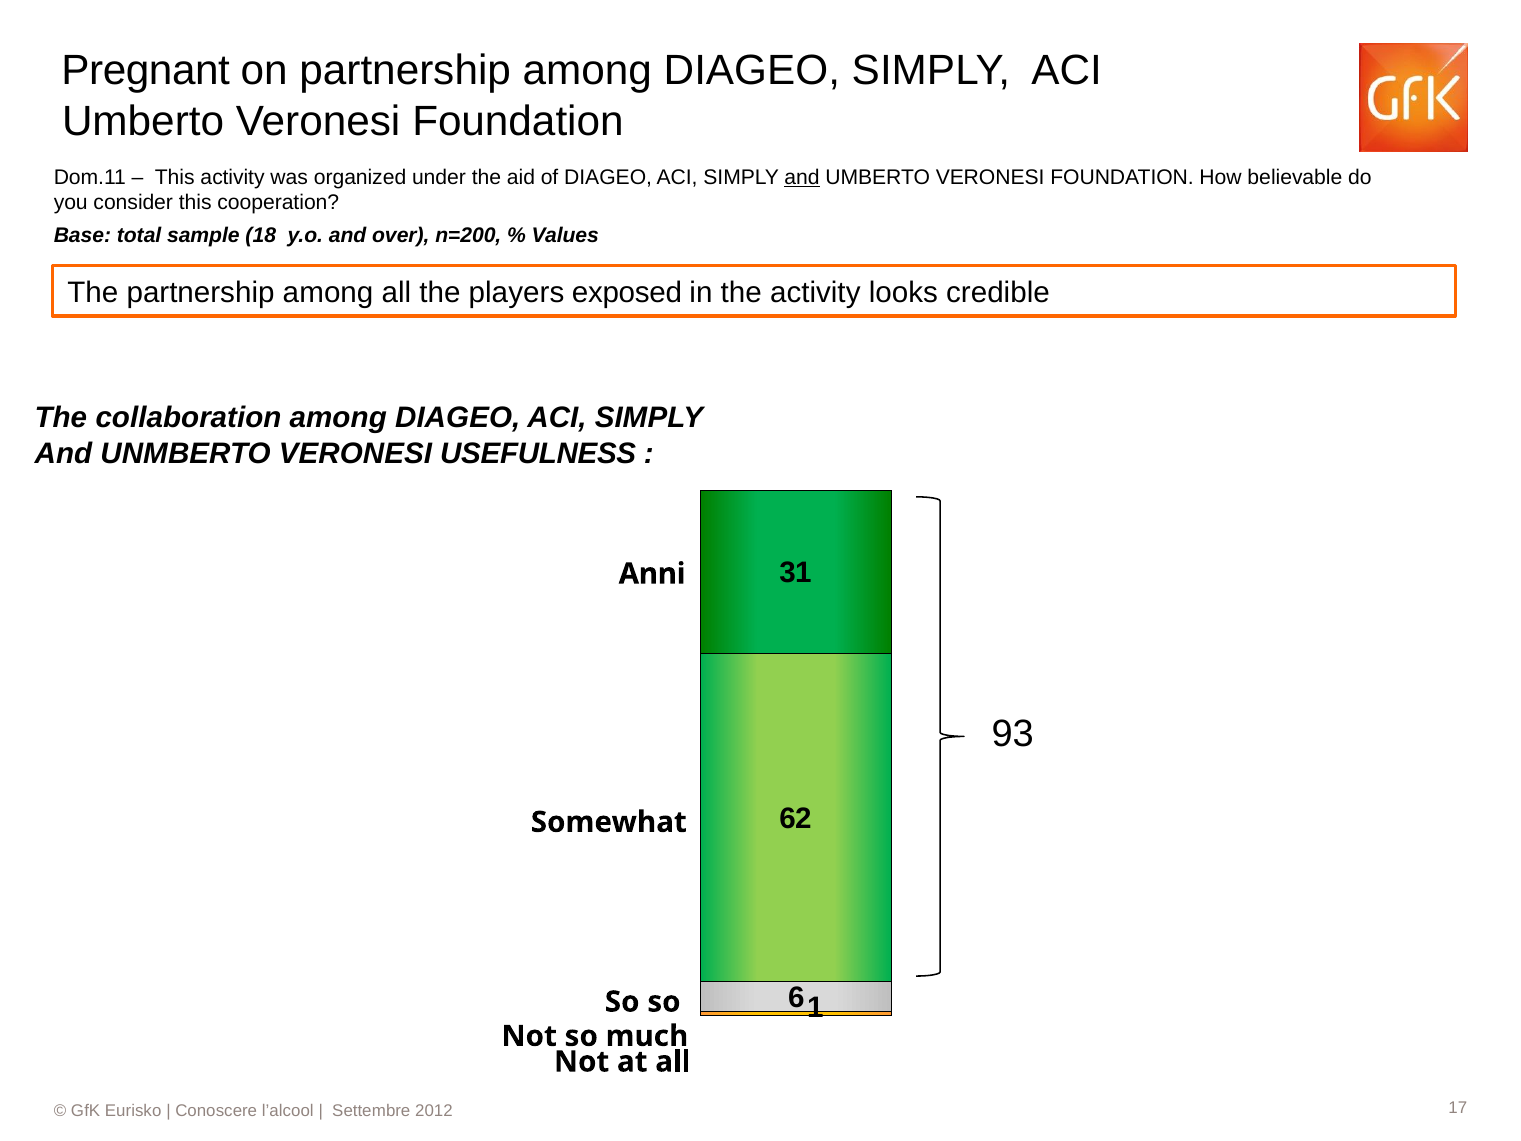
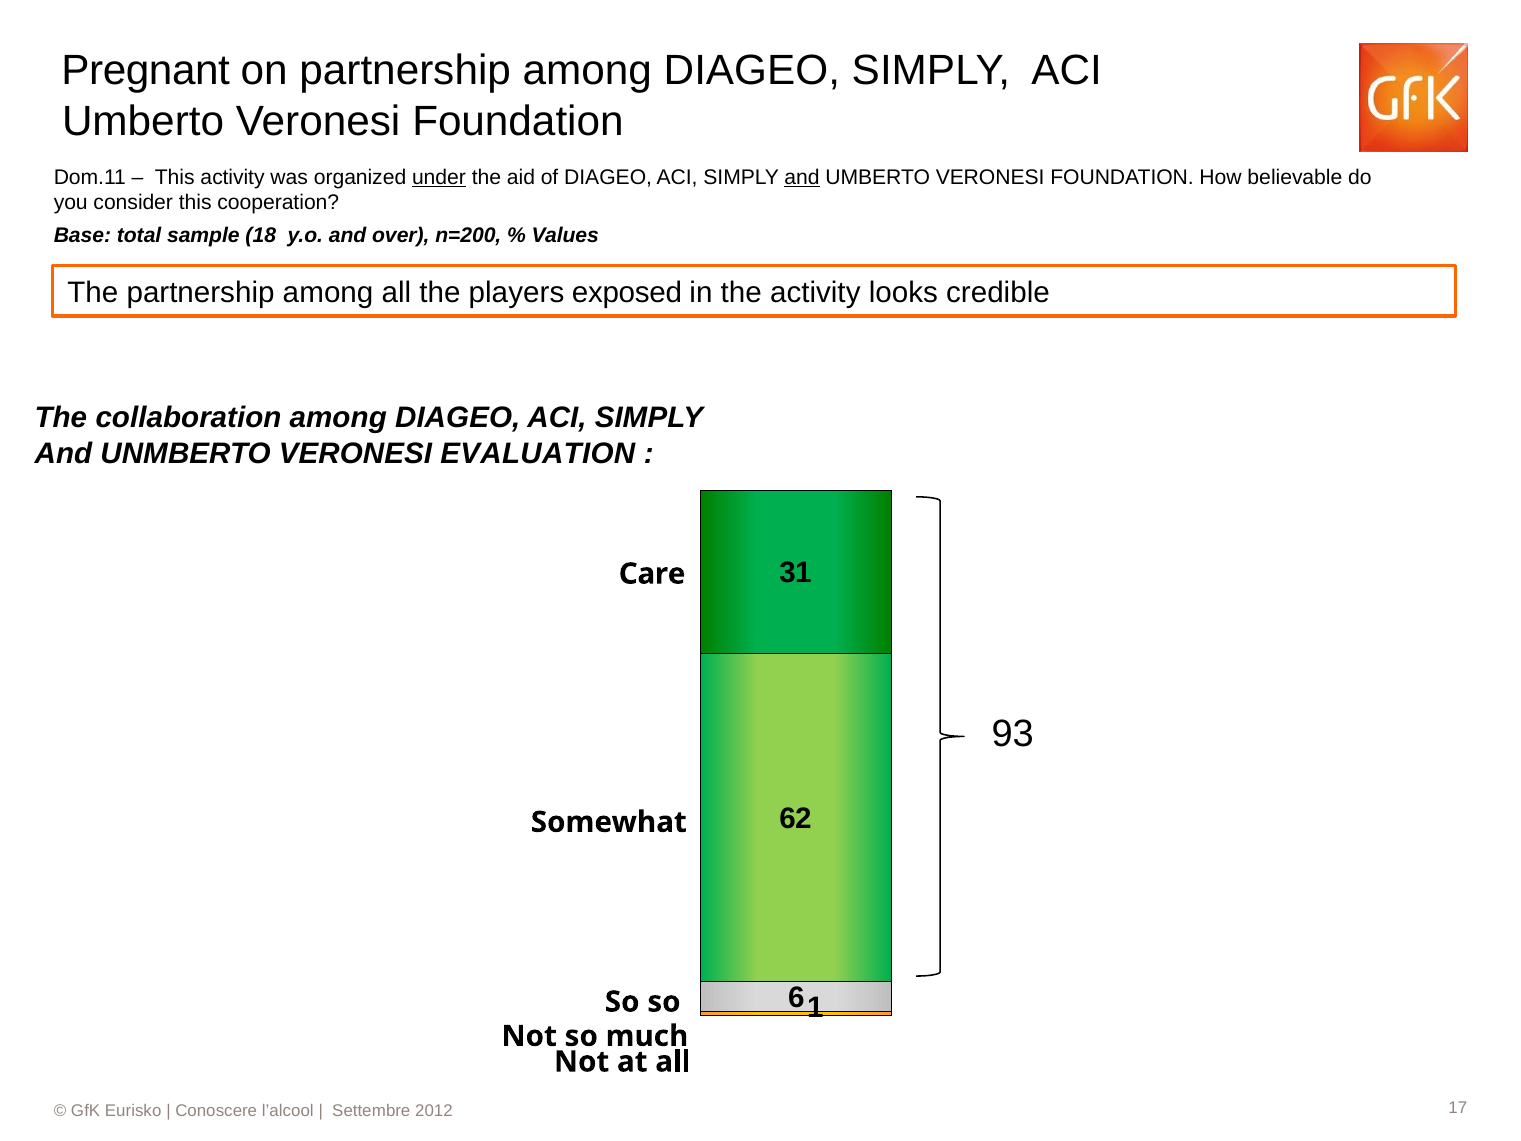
under underline: none -> present
USEFULNESS: USEFULNESS -> EVALUATION
Anni: Anni -> Care
